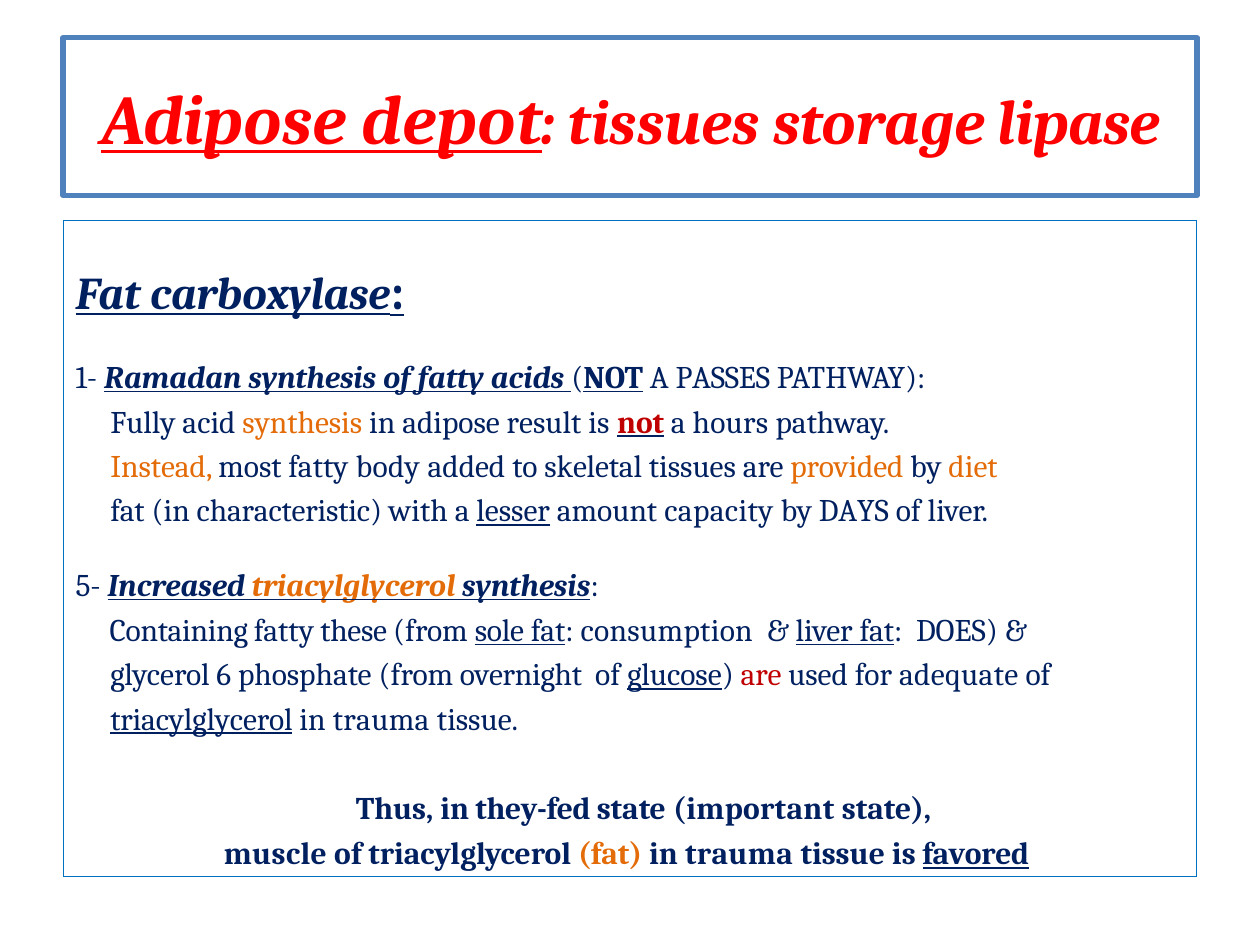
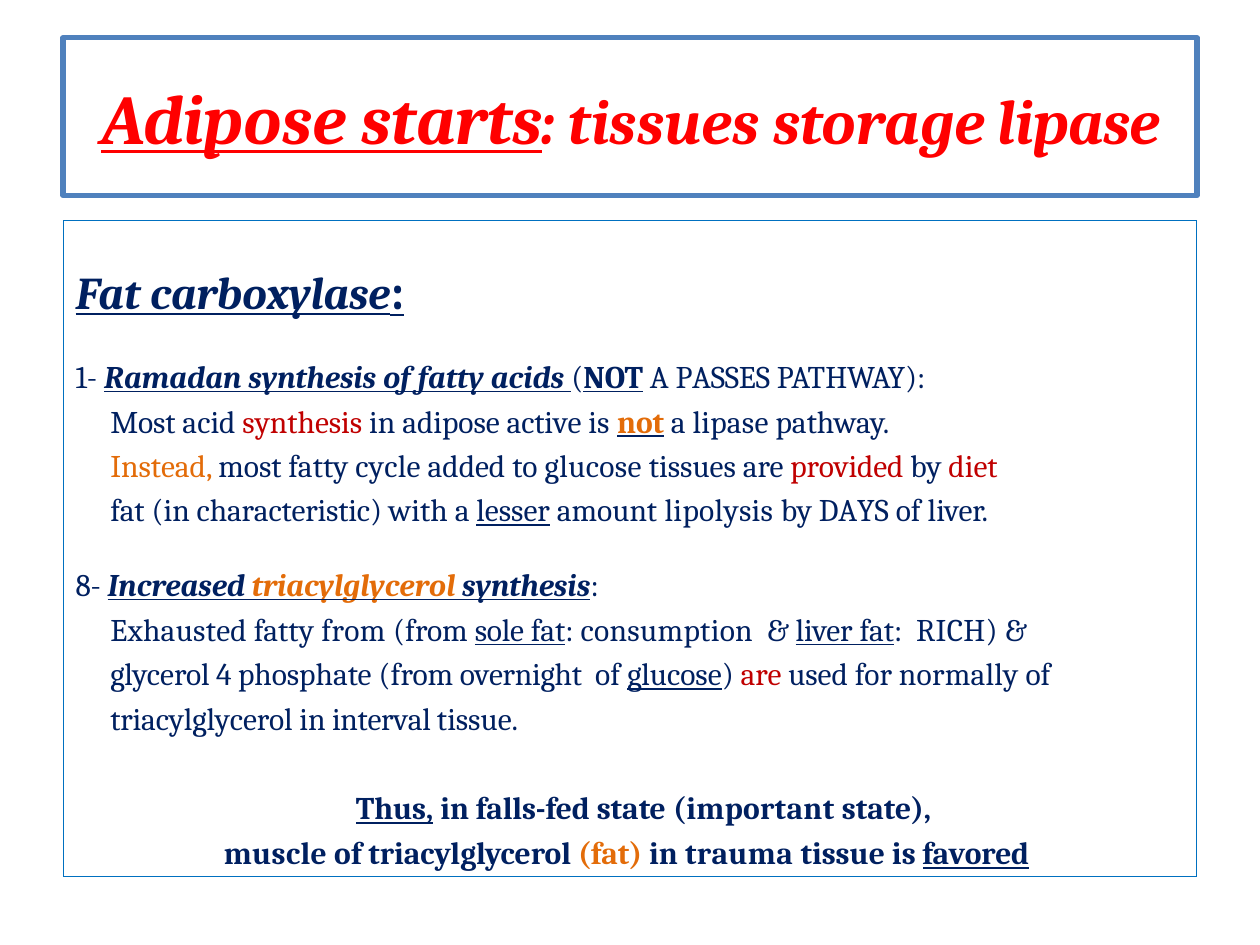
depot: depot -> starts
Fully at (143, 423): Fully -> Most
synthesis at (302, 423) colour: orange -> red
result: result -> active
not at (641, 423) colour: red -> orange
a hours: hours -> lipase
body: body -> cycle
to skeletal: skeletal -> glucose
provided colour: orange -> red
diet colour: orange -> red
capacity: capacity -> lipolysis
5-: 5- -> 8-
Containing: Containing -> Exhausted
fatty these: these -> from
DOES: DOES -> RICH
6: 6 -> 4
adequate: adequate -> normally
triacylglycerol at (201, 720) underline: present -> none
trauma at (381, 720): trauma -> interval
Thus underline: none -> present
they-fed: they-fed -> falls-fed
